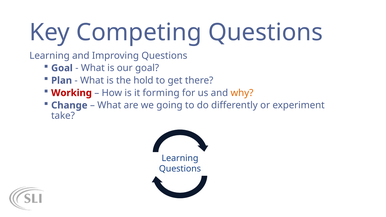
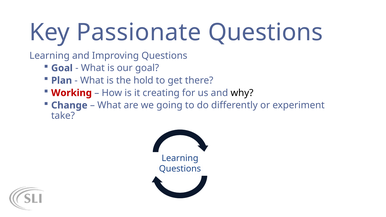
Competing: Competing -> Passionate
forming: forming -> creating
why colour: orange -> black
